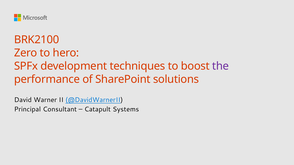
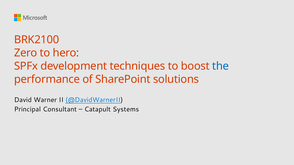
the colour: purple -> blue
